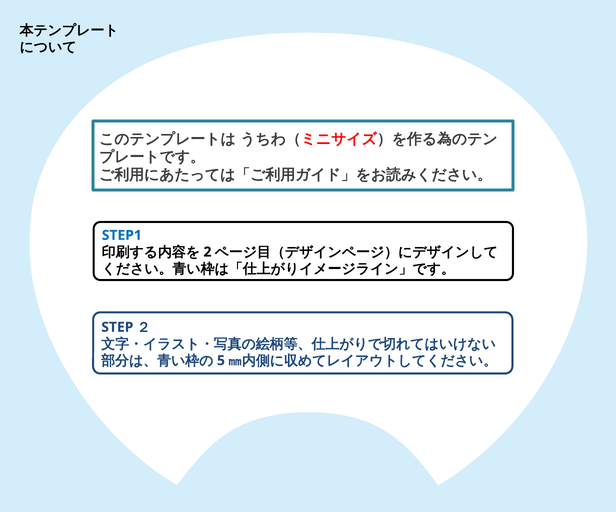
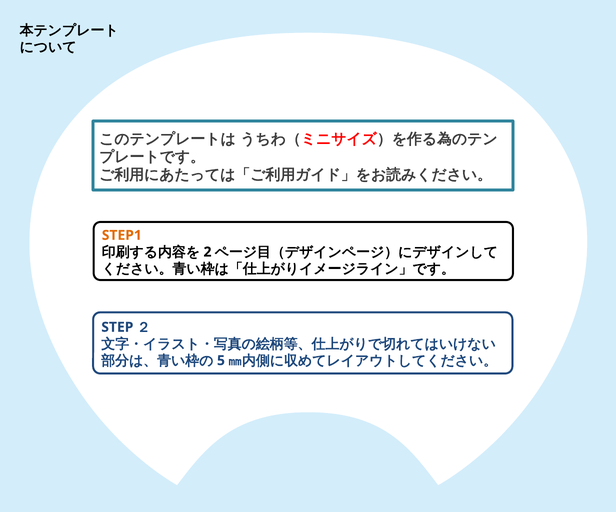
STEP1 colour: blue -> orange
